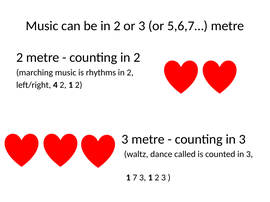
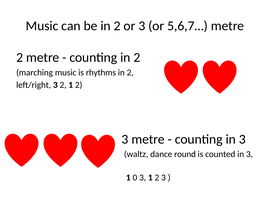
left/right 4: 4 -> 3
called: called -> round
7: 7 -> 0
